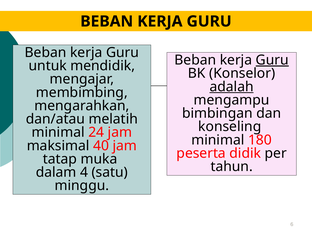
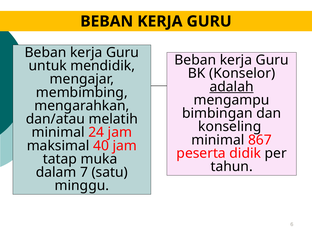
Guru at (272, 60) underline: present -> none
180: 180 -> 867
4: 4 -> 7
